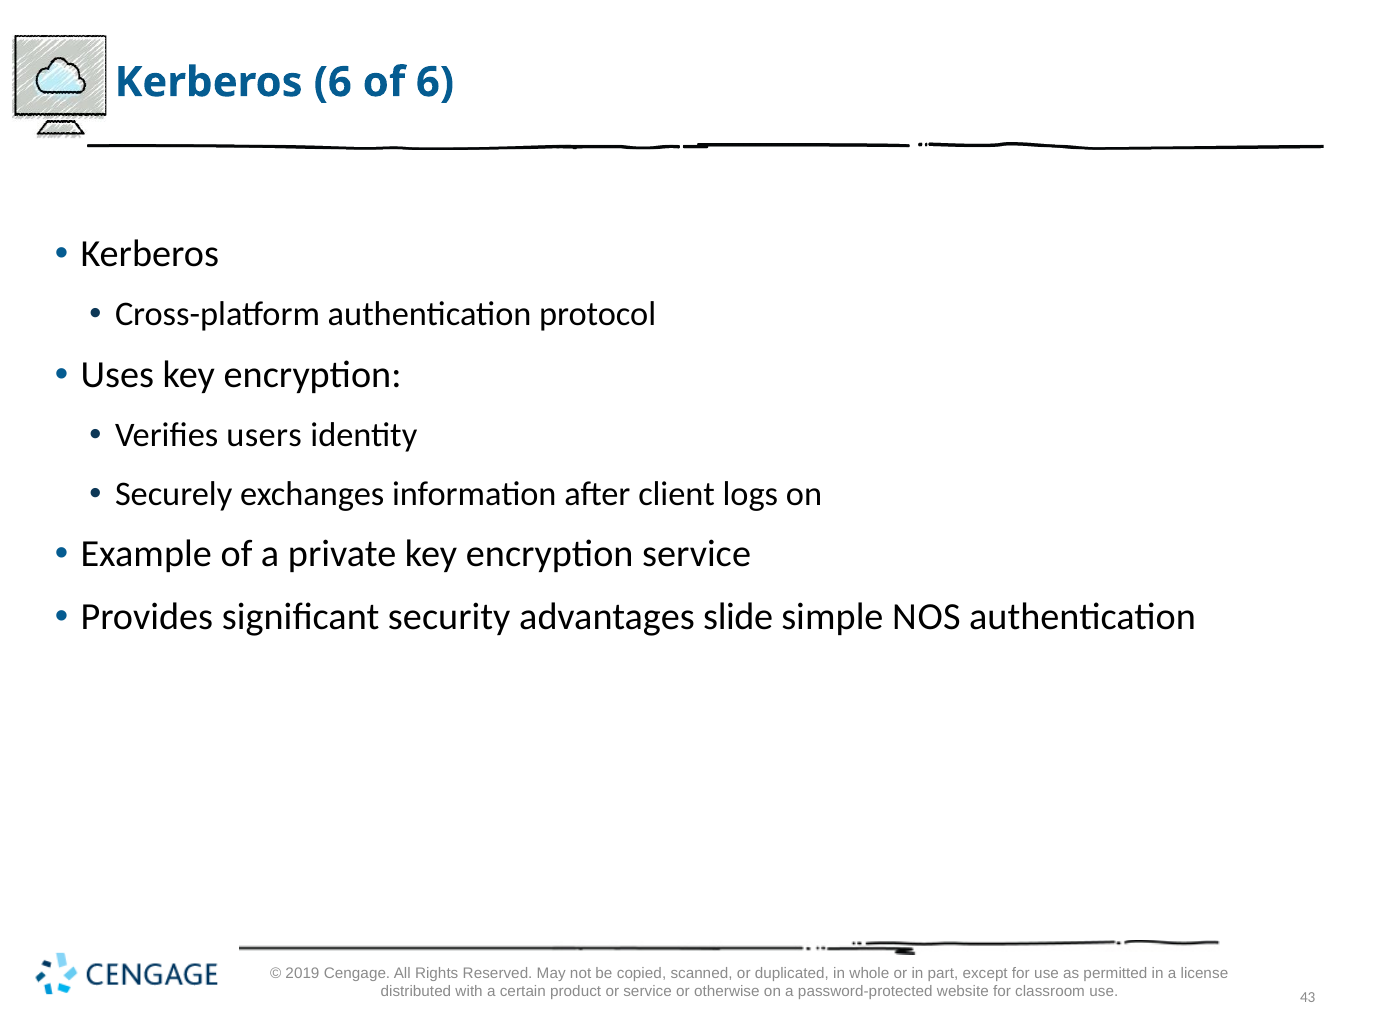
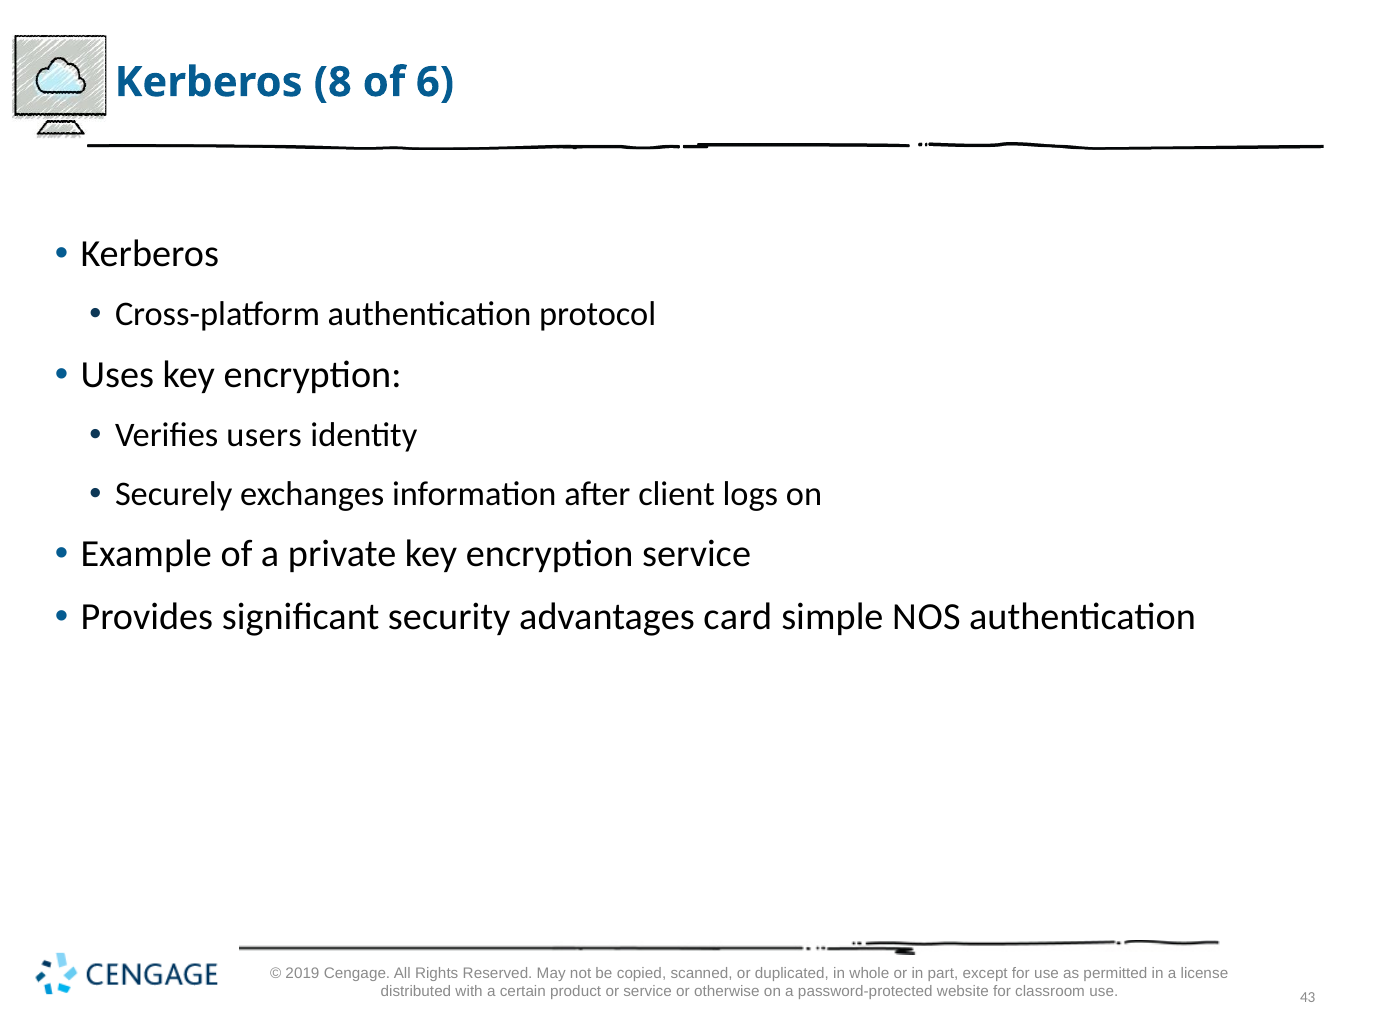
Kerberos 6: 6 -> 8
slide: slide -> card
